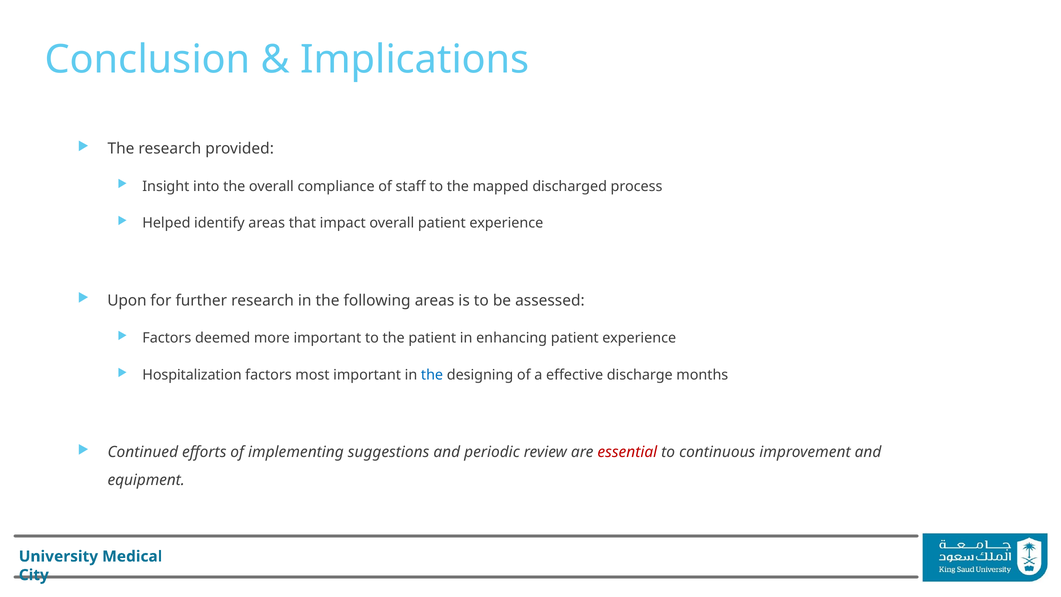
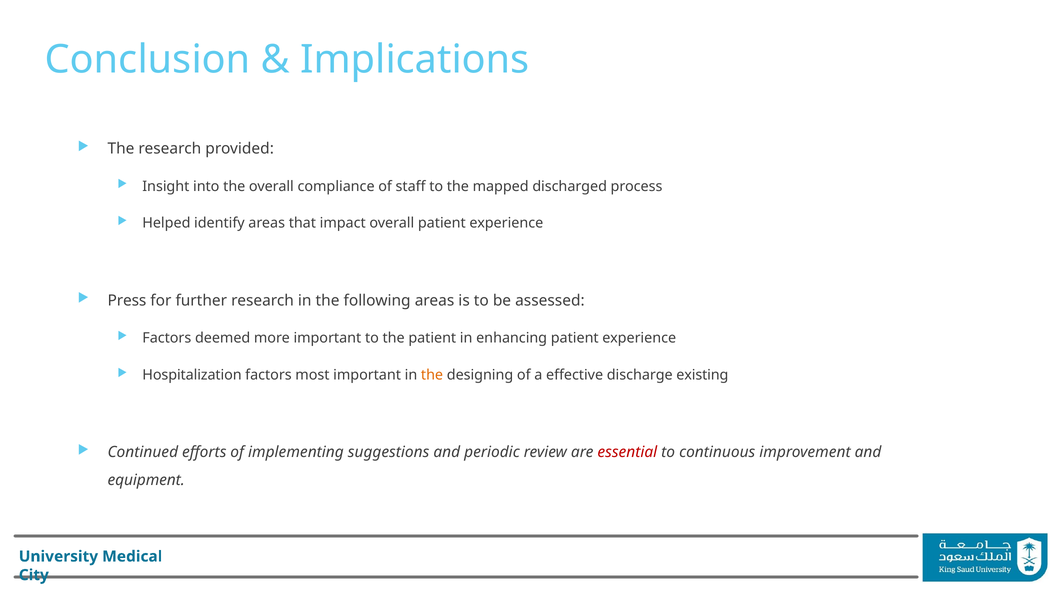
Upon: Upon -> Press
the at (432, 375) colour: blue -> orange
months: months -> existing
